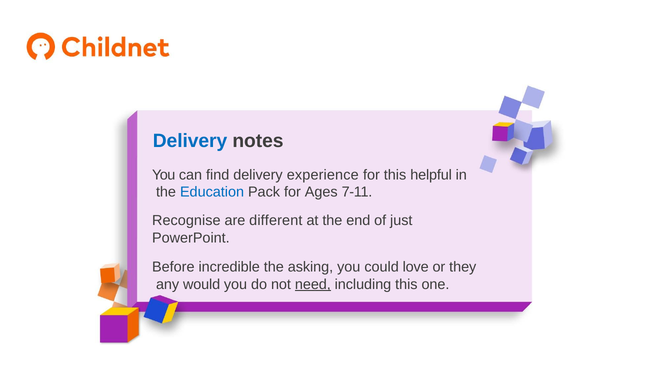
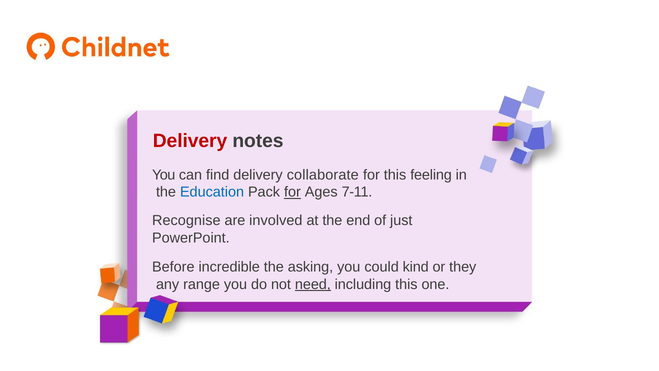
Delivery at (190, 141) colour: blue -> red
experience: experience -> collaborate
helpful: helpful -> feeling
for at (292, 192) underline: none -> present
different: different -> involved
love: love -> kind
would: would -> range
